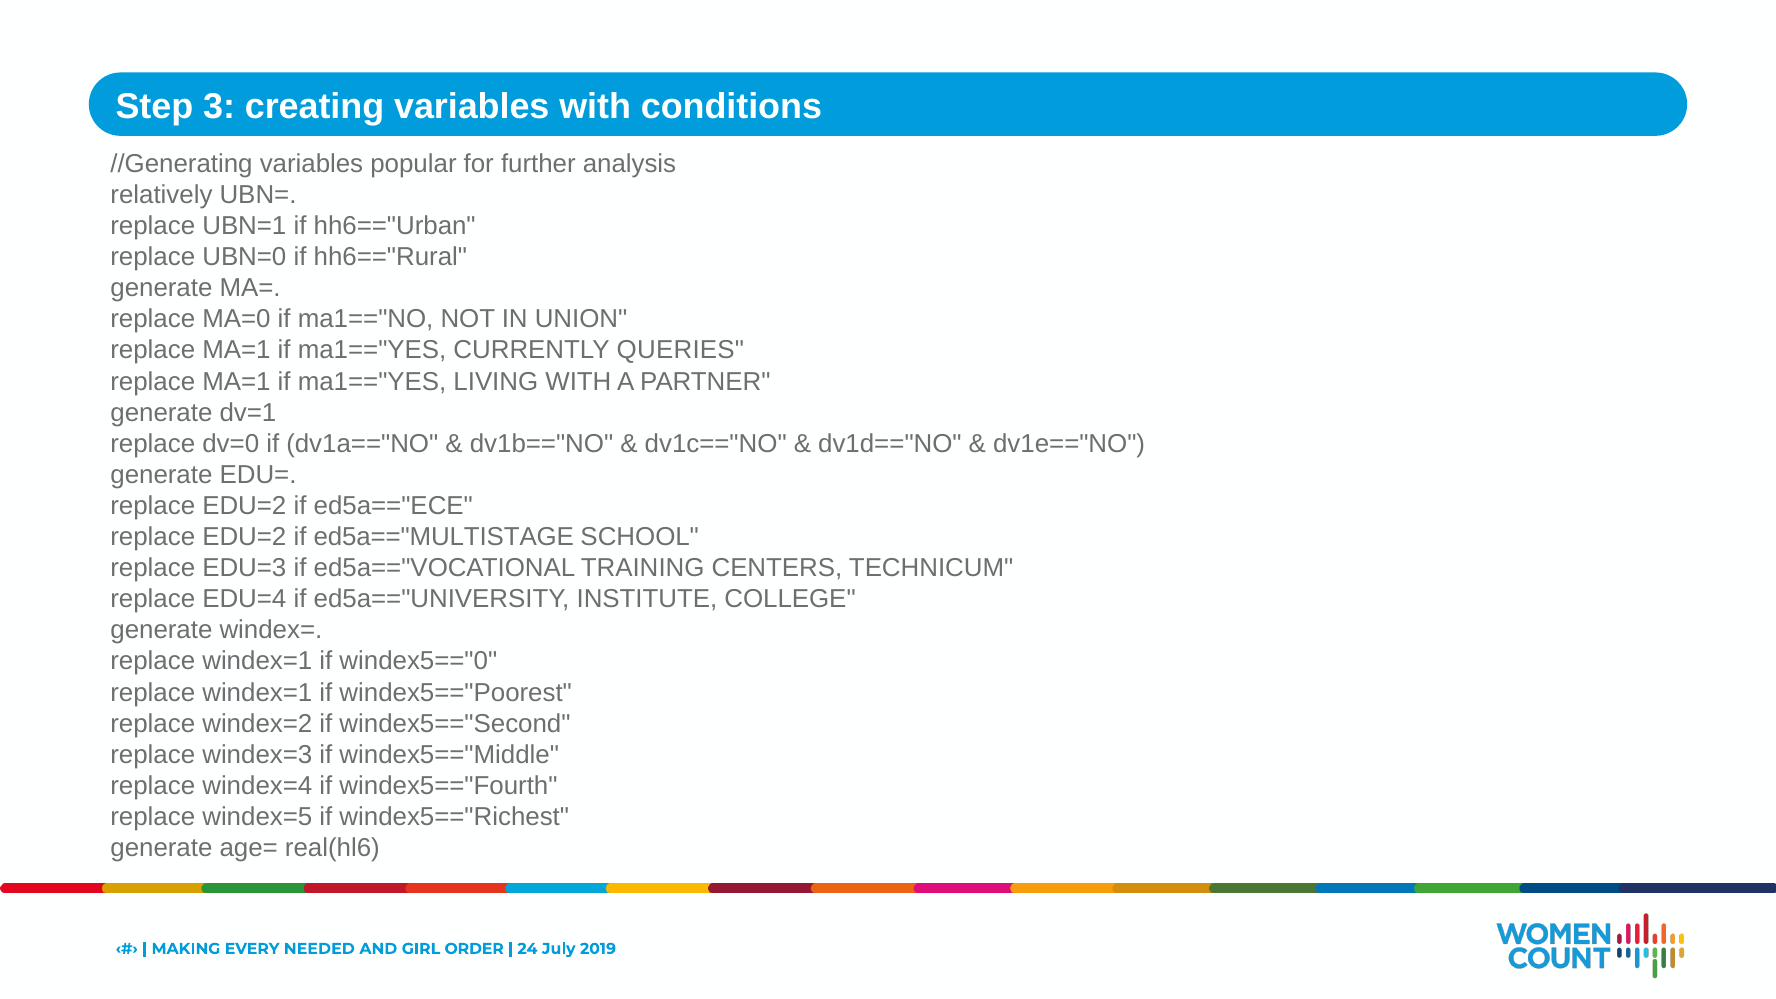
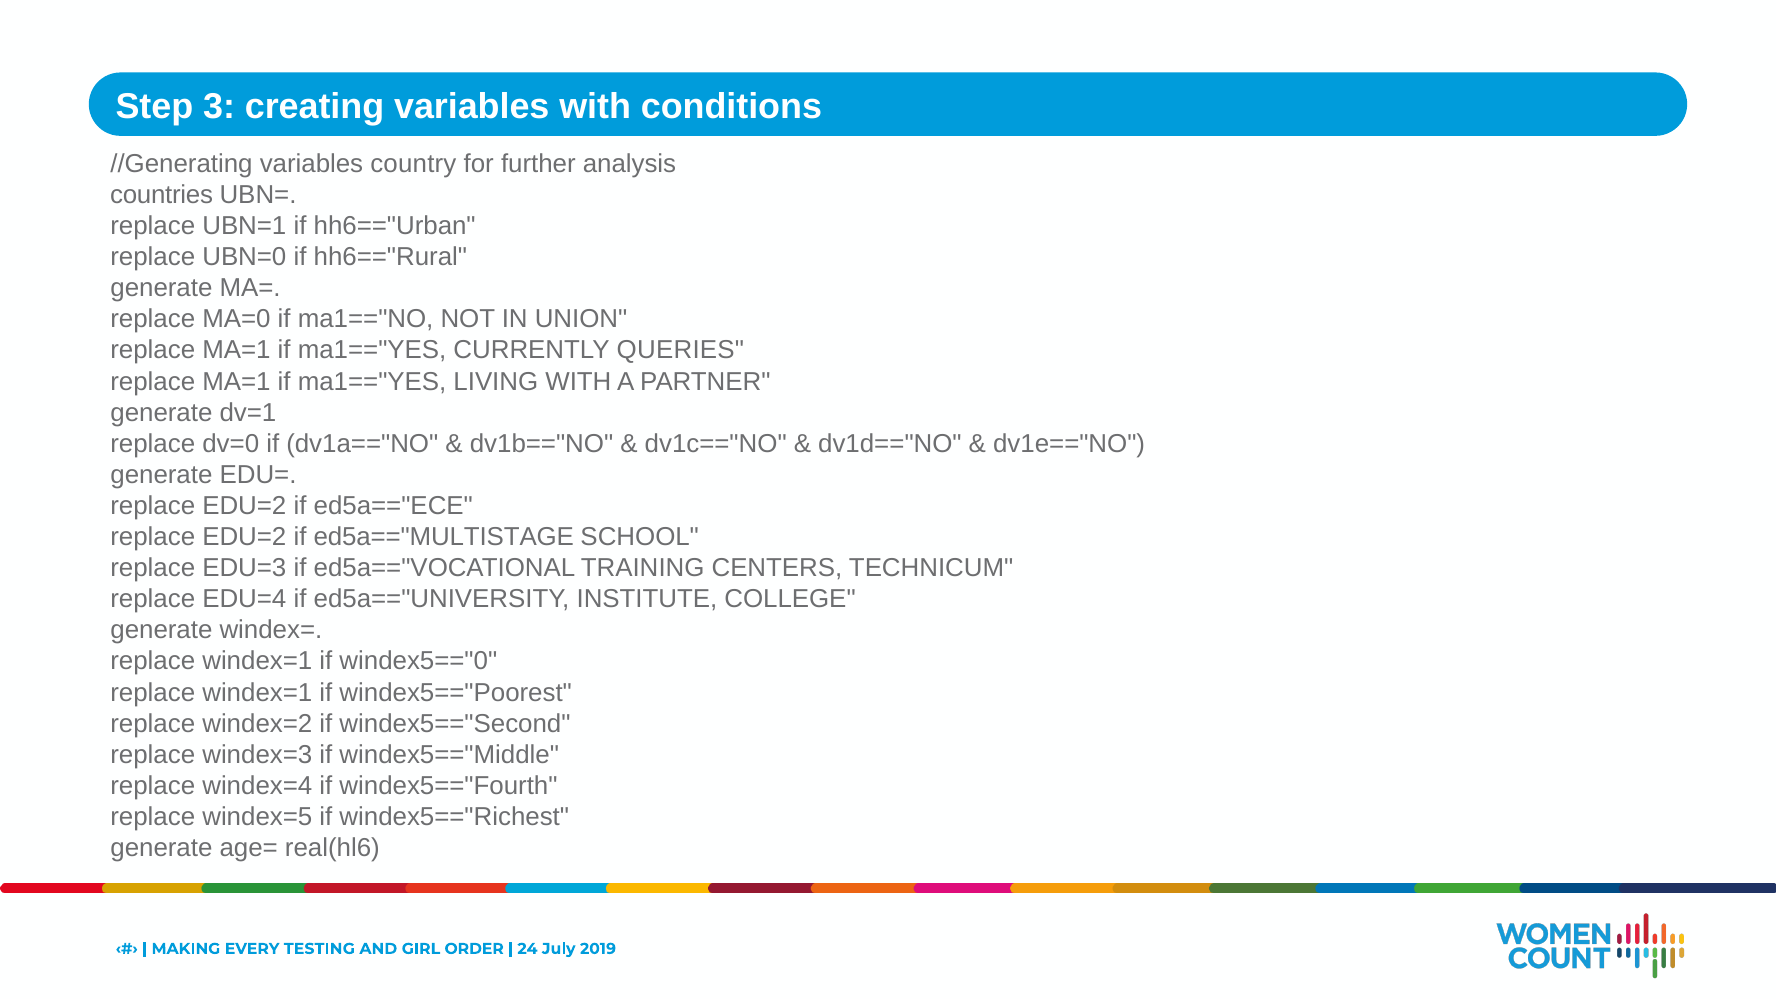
popular: popular -> country
relatively: relatively -> countries
NEEDED: NEEDED -> TESTING
